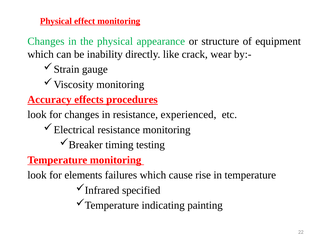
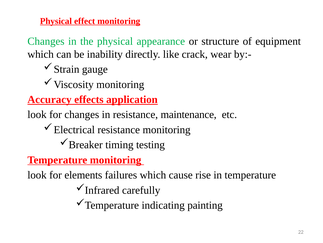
procedures: procedures -> application
experienced: experienced -> maintenance
specified: specified -> carefully
